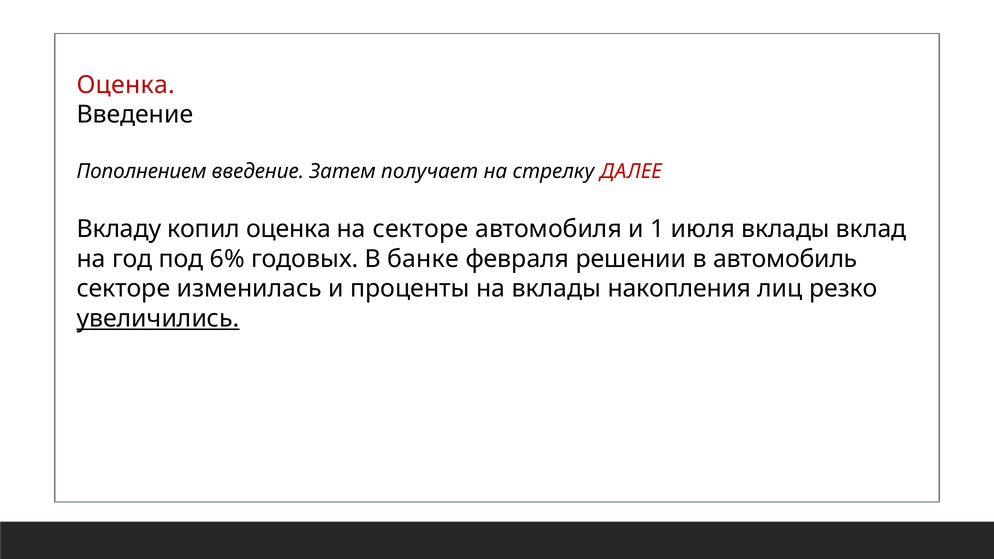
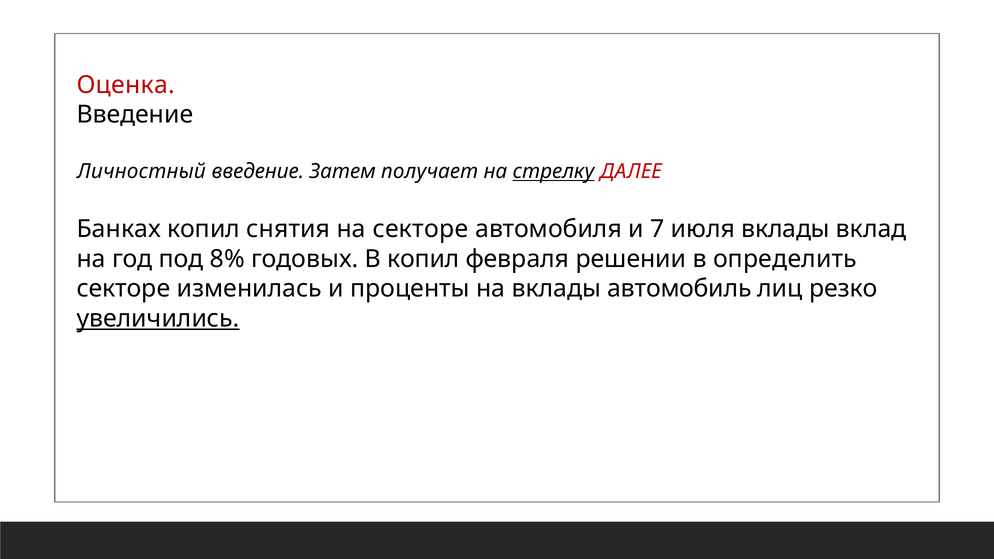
Пополнением: Пополнением -> Личностный
стрелку underline: none -> present
Вкладу: Вкладу -> Банках
копил оценка: оценка -> снятия
1: 1 -> 7
6%: 6% -> 8%
В банке: банке -> копил
автомобиль: автомобиль -> определить
накопления: накопления -> автомобиль
